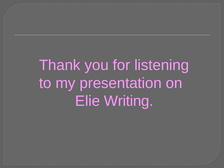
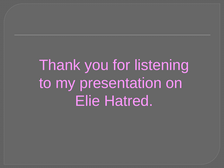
Writing: Writing -> Hatred
